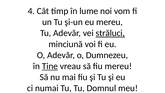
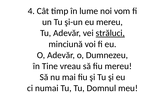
Tine underline: present -> none
